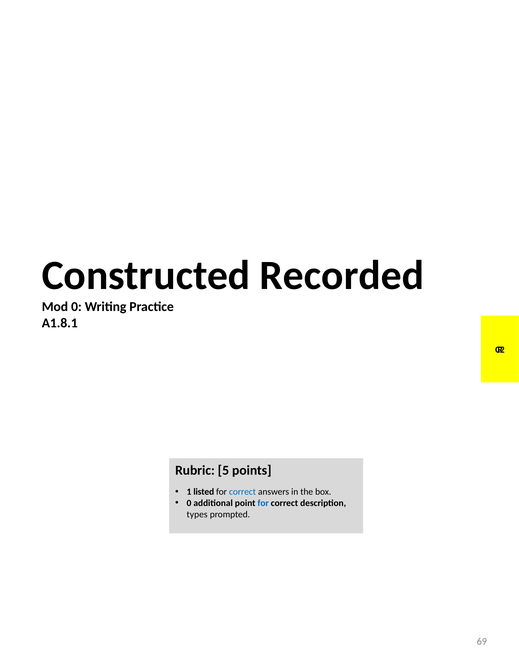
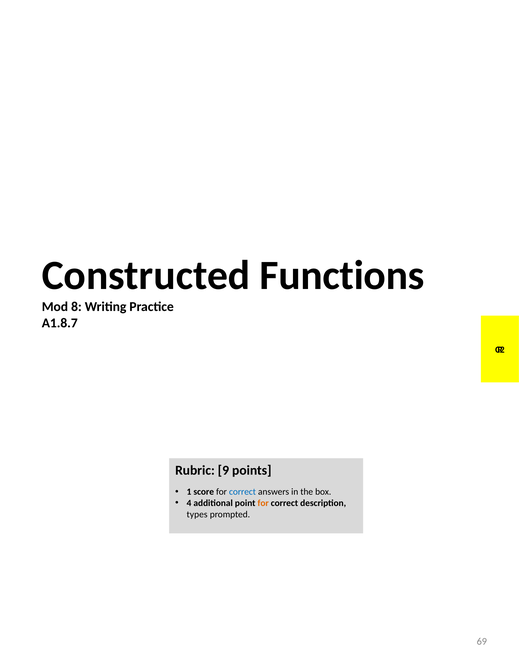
Recorded: Recorded -> Functions
Mod 0: 0 -> 8
A1.8.1: A1.8.1 -> A1.8.7
5: 5 -> 9
listed: listed -> score
0 at (189, 503): 0 -> 4
for at (263, 503) colour: blue -> orange
